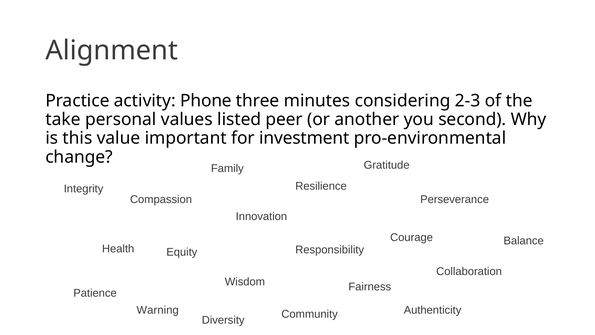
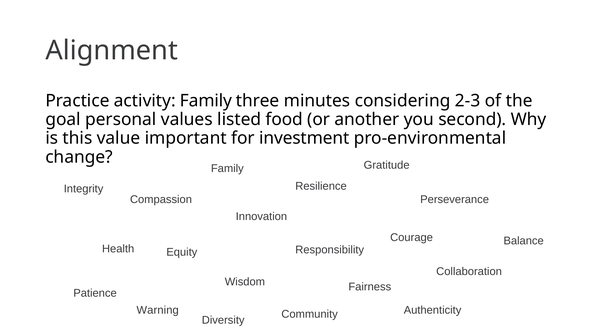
activity Phone: Phone -> Family
take: take -> goal
peer: peer -> food
